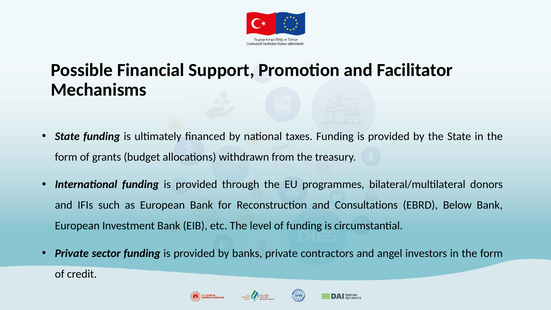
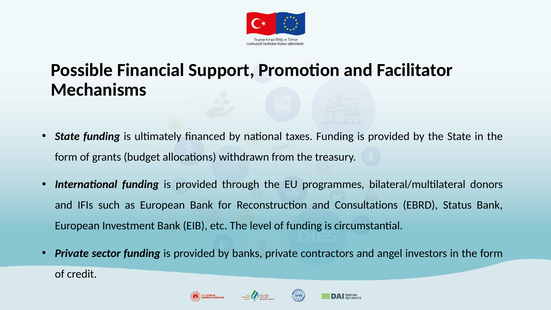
Below: Below -> Status
